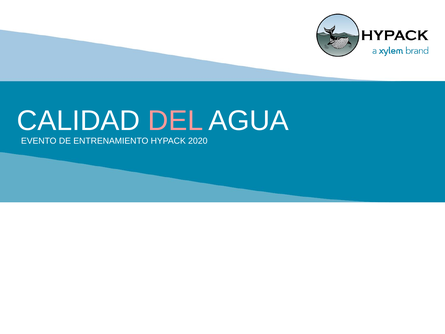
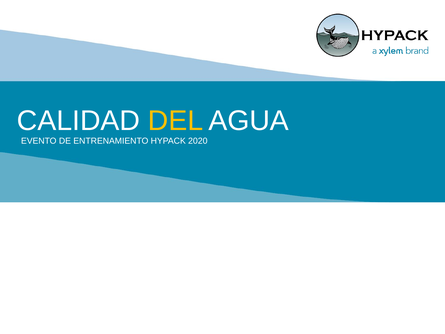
DEL colour: pink -> yellow
